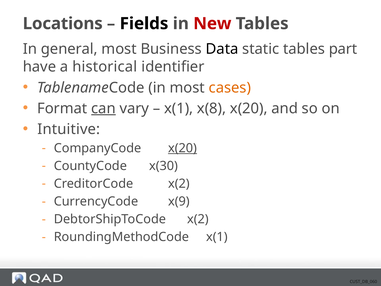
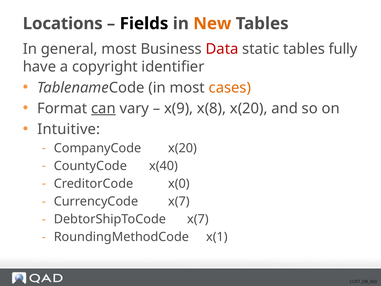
New colour: red -> orange
Data colour: black -> red
part: part -> fully
historical: historical -> copyright
x(1 at (179, 108): x(1 -> x(9
x(20 at (183, 148) underline: present -> none
x(30: x(30 -> x(40
CreditorCode x(2: x(2 -> x(0
CurrencyCode x(9: x(9 -> x(7
DebtorShipToCode x(2: x(2 -> x(7
